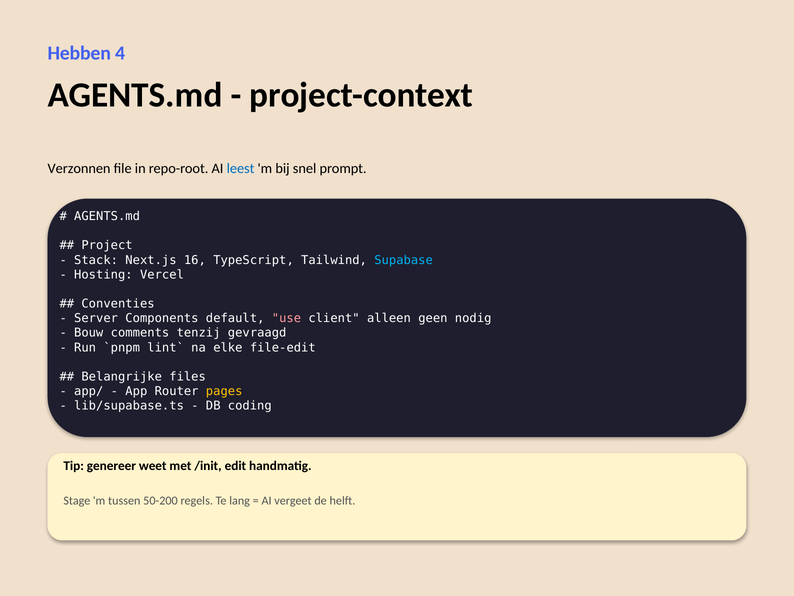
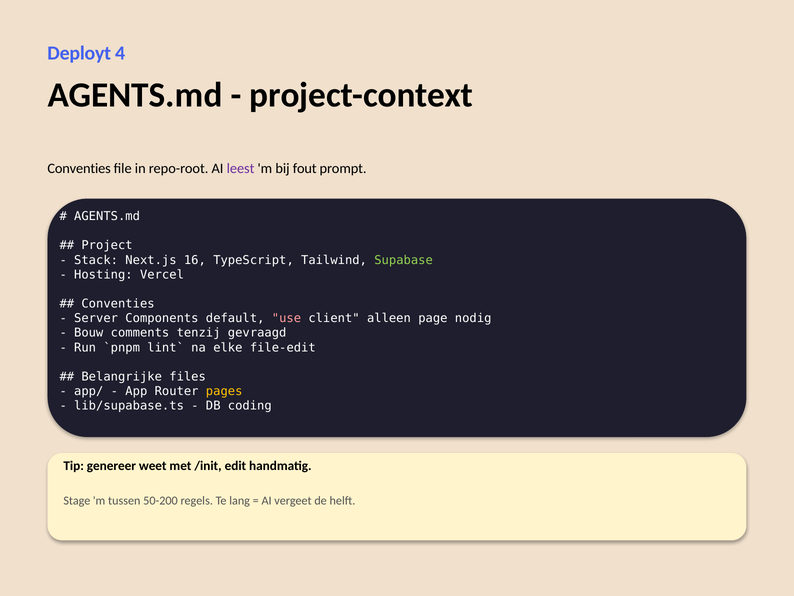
Hebben: Hebben -> Deployt
Verzonnen at (79, 168): Verzonnen -> Conventies
leest colour: blue -> purple
snel: snel -> fout
Supabase colour: light blue -> light green
geen: geen -> page
